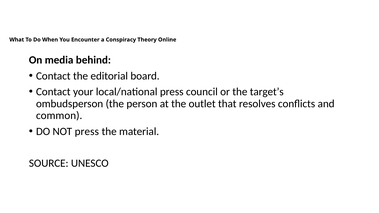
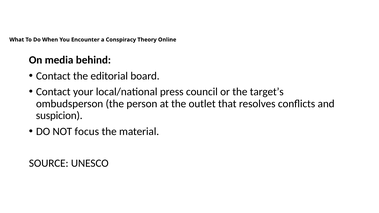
common: common -> suspicion
NOT press: press -> focus
